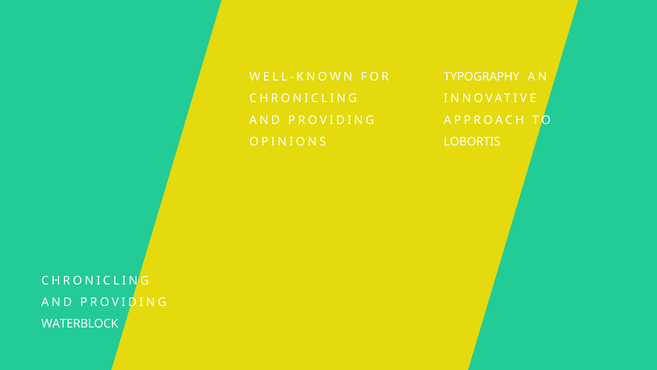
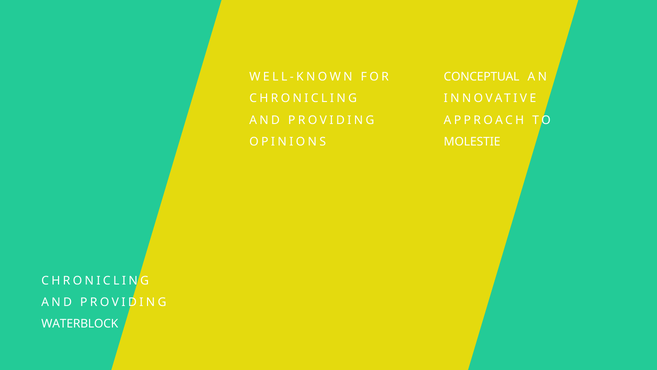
TYPOGRAPHY: TYPOGRAPHY -> CONCEPTUAL
LOBORTIS: LOBORTIS -> MOLESTIE
